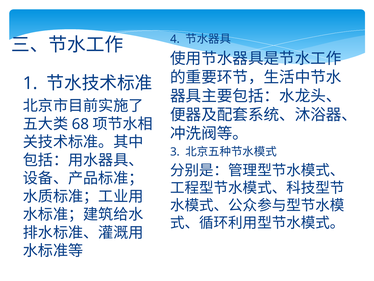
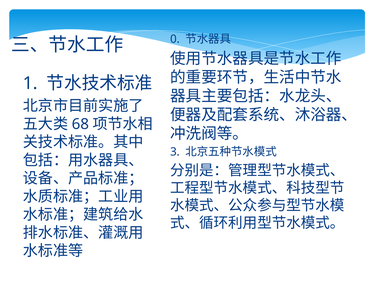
4: 4 -> 0
